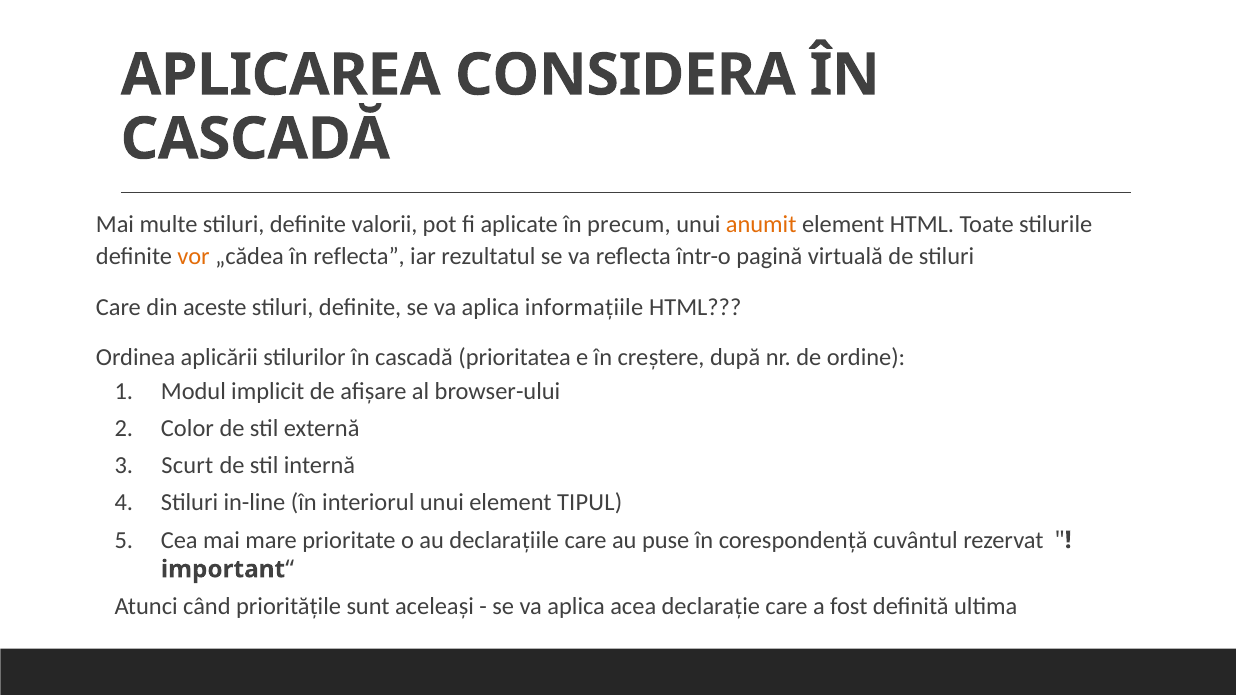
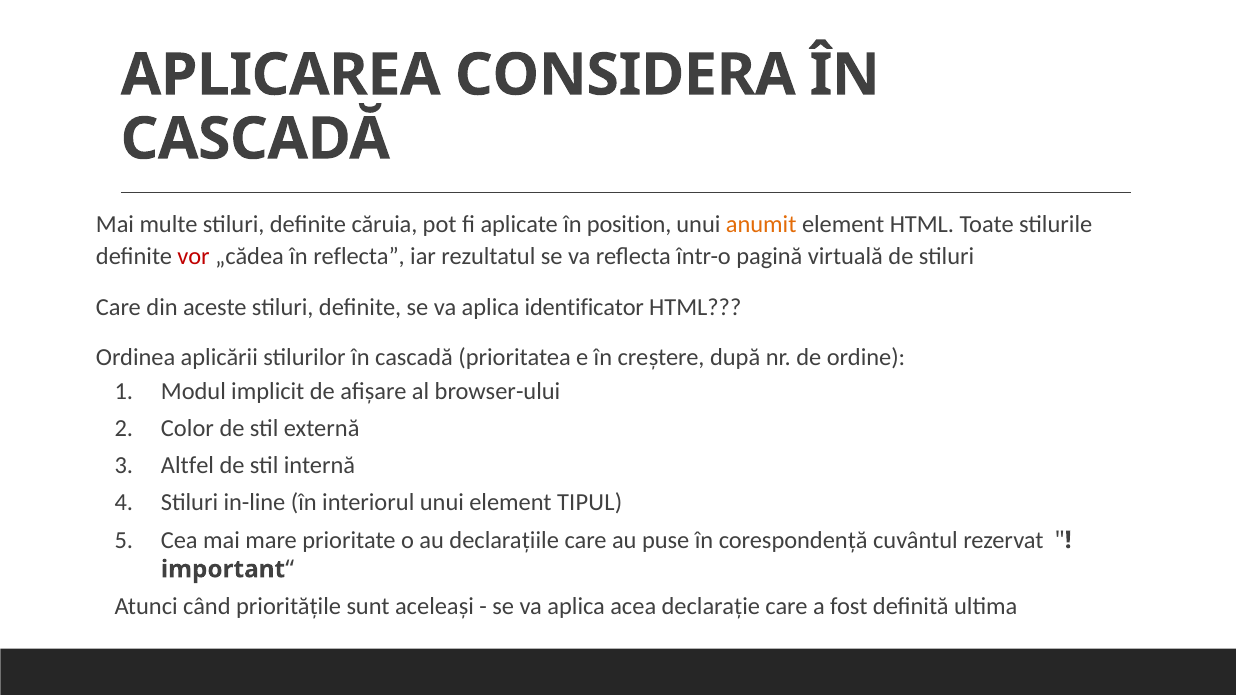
valorii: valorii -> căruia
precum: precum -> position
vor colour: orange -> red
informațiile: informațiile -> identificator
Scurt: Scurt -> Altfel
